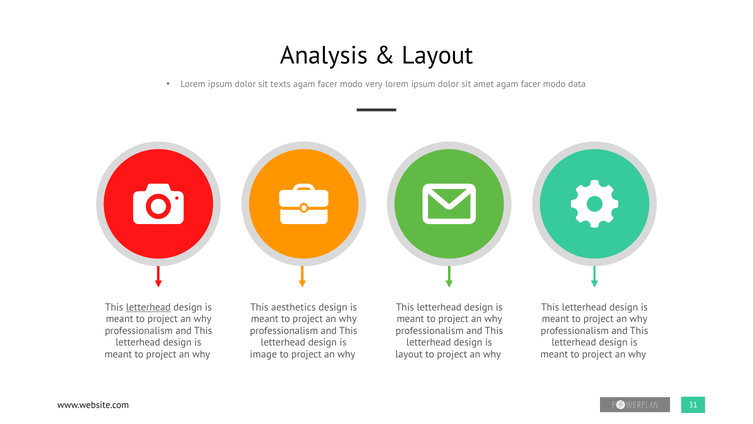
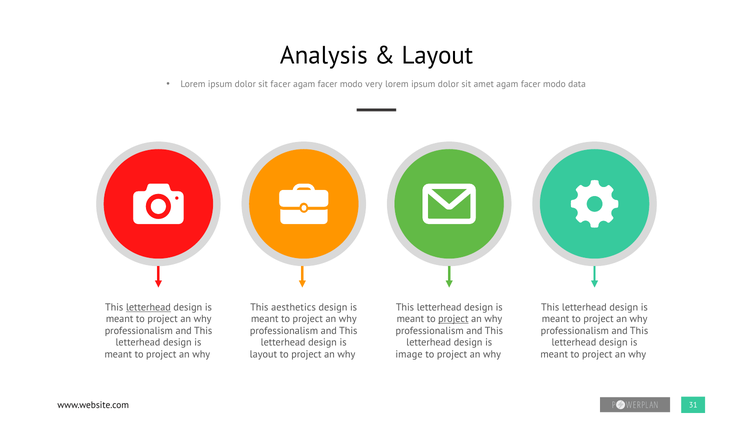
sit texts: texts -> facer
project at (453, 319) underline: none -> present
image at (263, 354): image -> layout
layout at (409, 354): layout -> image
